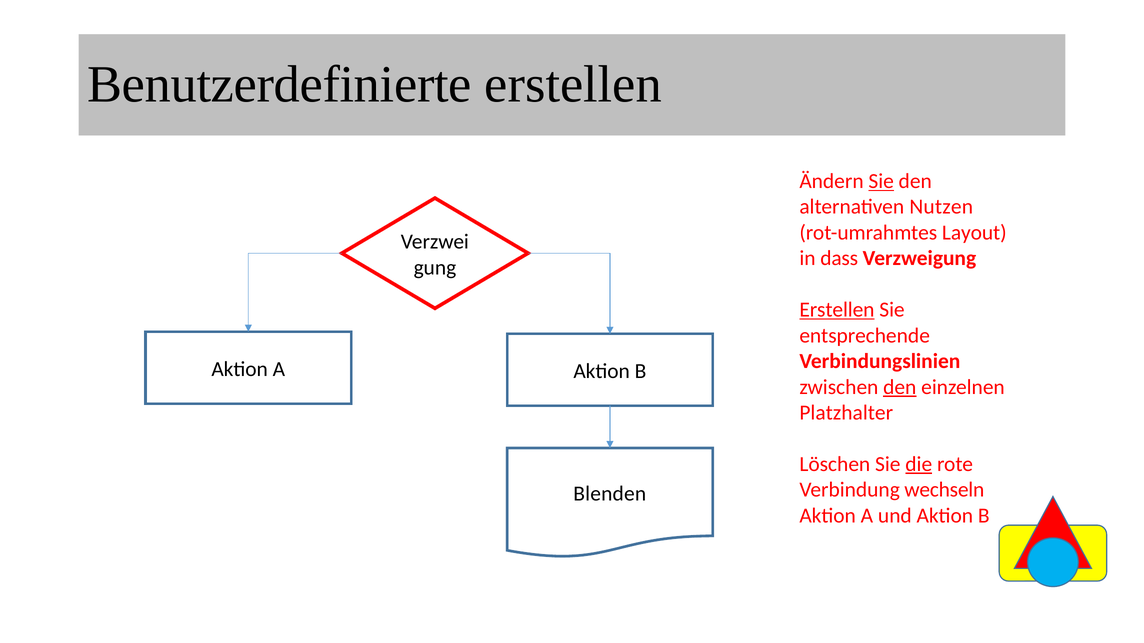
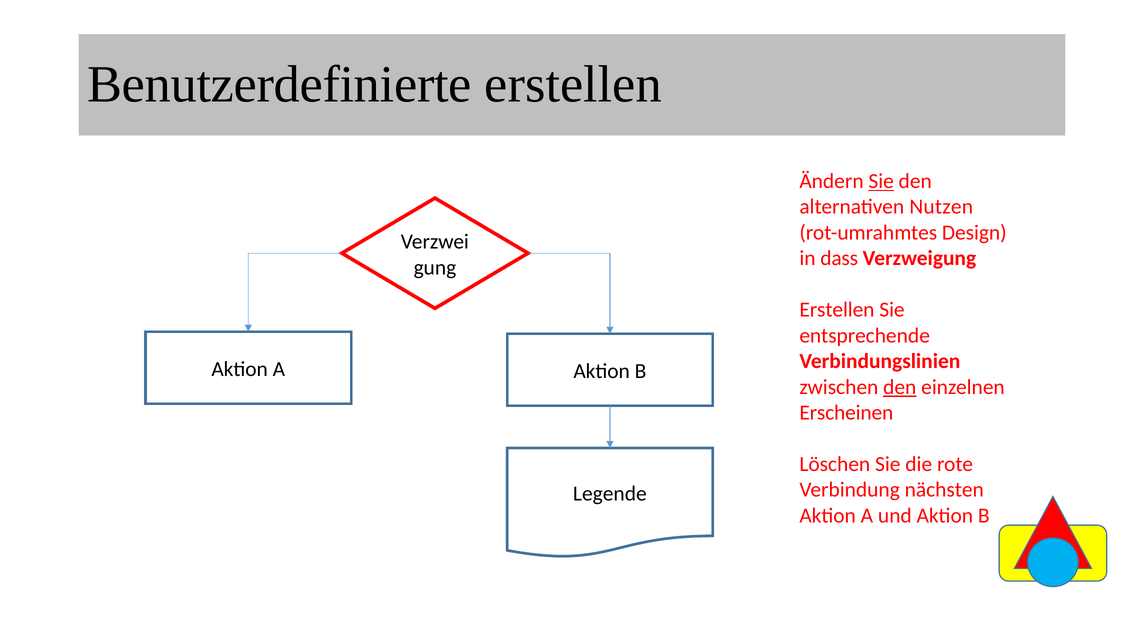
Layout: Layout -> Design
Erstellen at (837, 310) underline: present -> none
Platzhalter: Platzhalter -> Erscheinen
die underline: present -> none
wechseln: wechseln -> nächsten
Blenden: Blenden -> Legende
